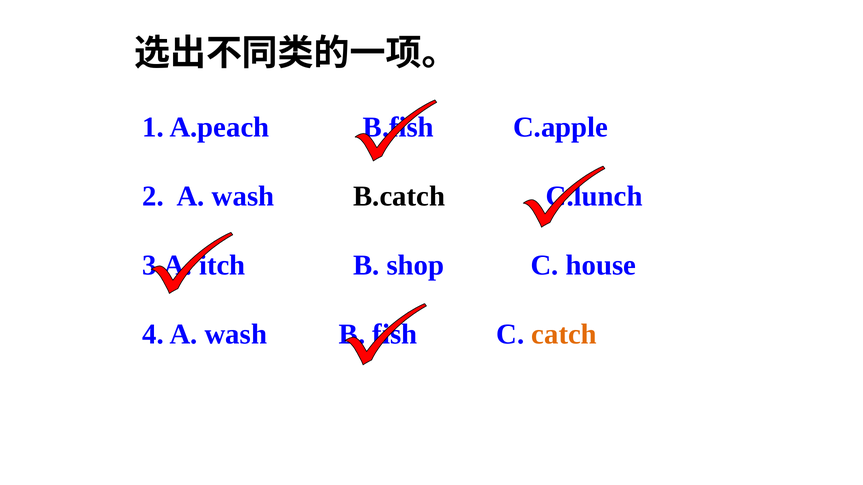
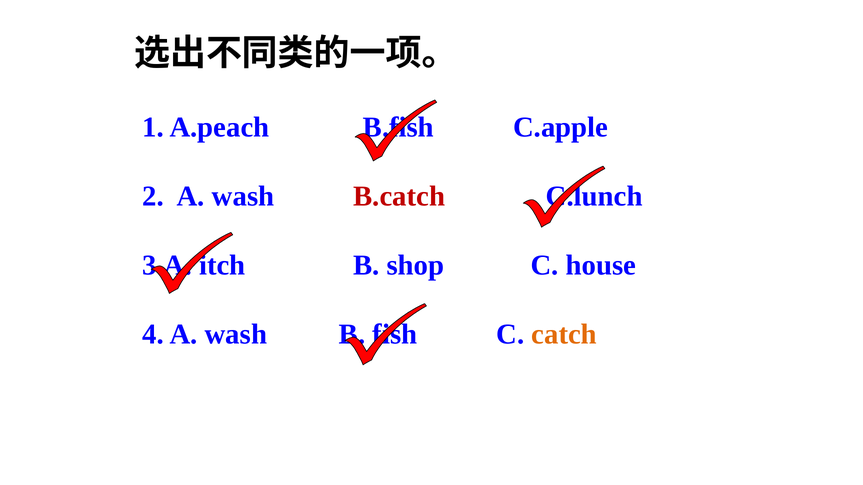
B.catch colour: black -> red
